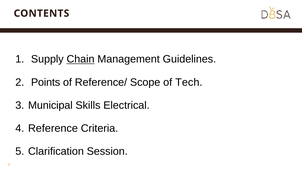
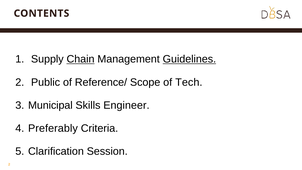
Guidelines underline: none -> present
Points: Points -> Public
Electrical: Electrical -> Engineer
Reference: Reference -> Preferably
